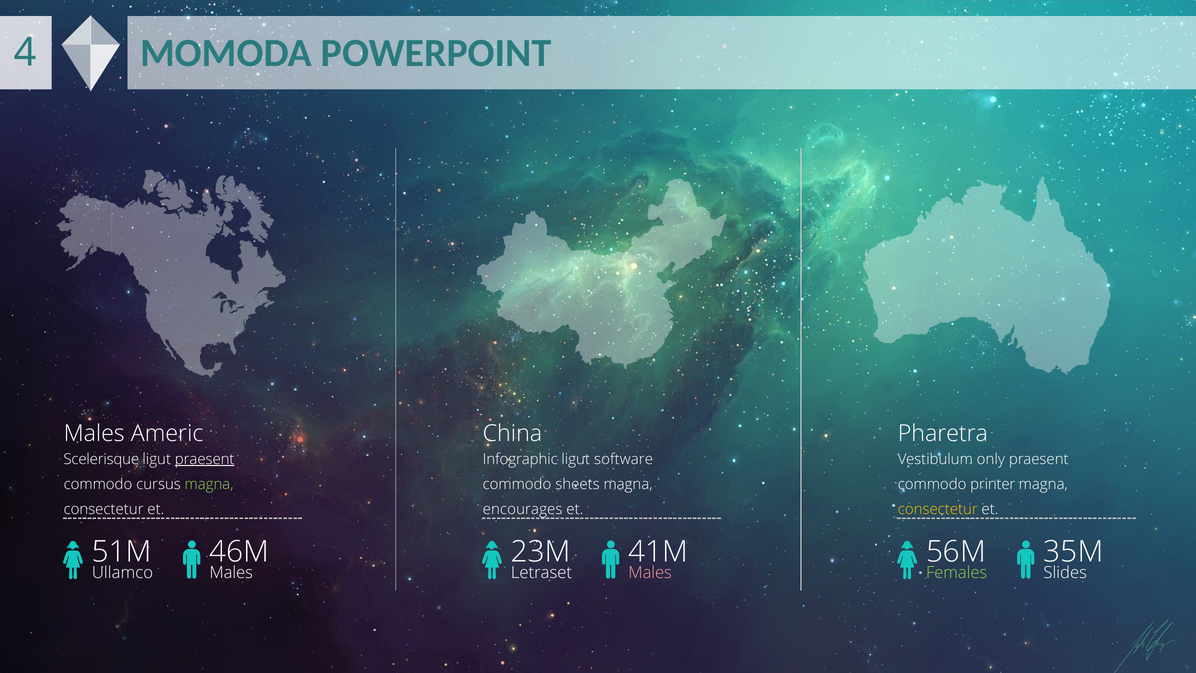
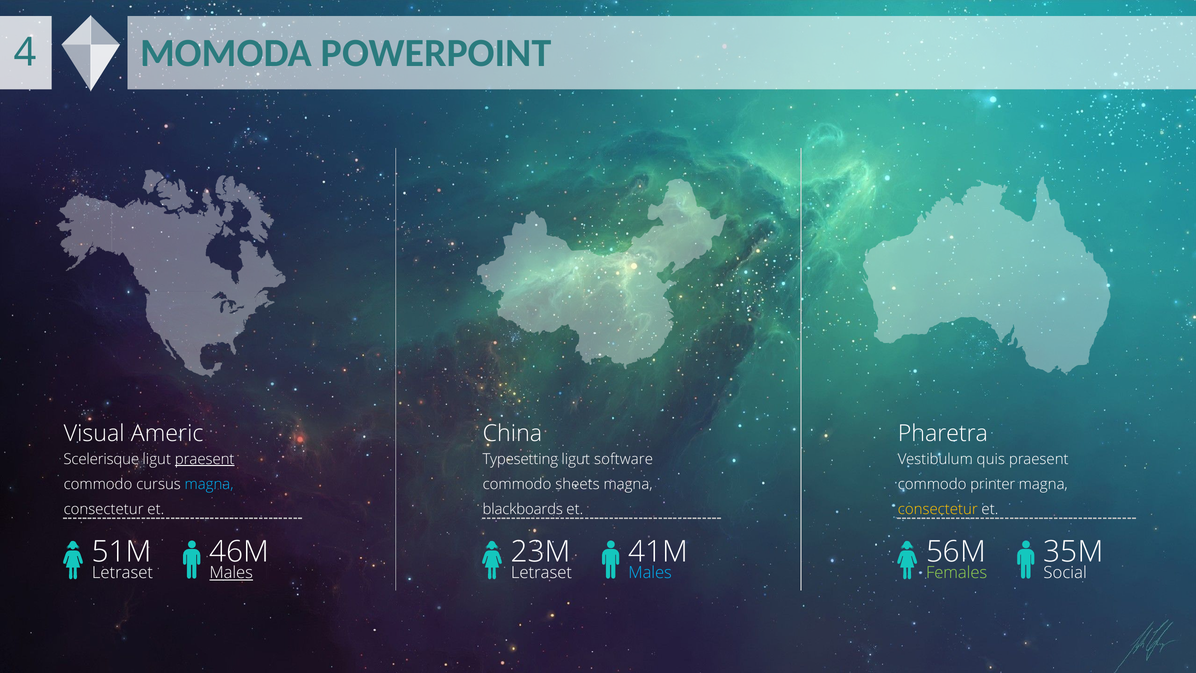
Males at (94, 434): Males -> Visual
Infographic: Infographic -> Typesetting
only: only -> quis
magna at (209, 484) colour: light green -> light blue
encourages: encourages -> blackboards
Ullamco at (122, 573): Ullamco -> Letraset
Males at (231, 573) underline: none -> present
Males at (650, 573) colour: pink -> light blue
Slides: Slides -> Social
